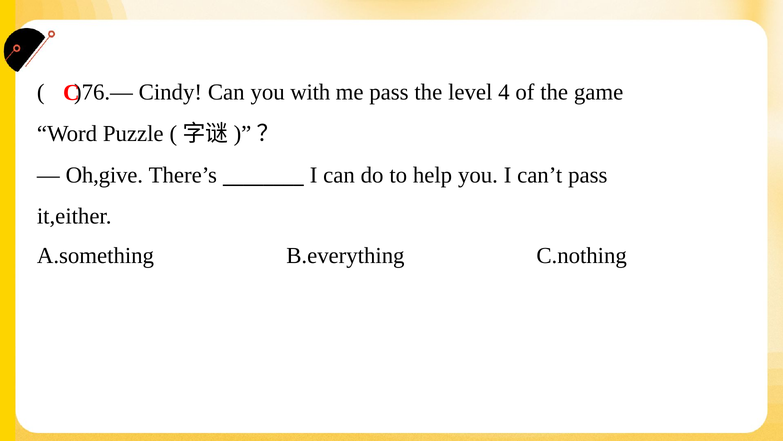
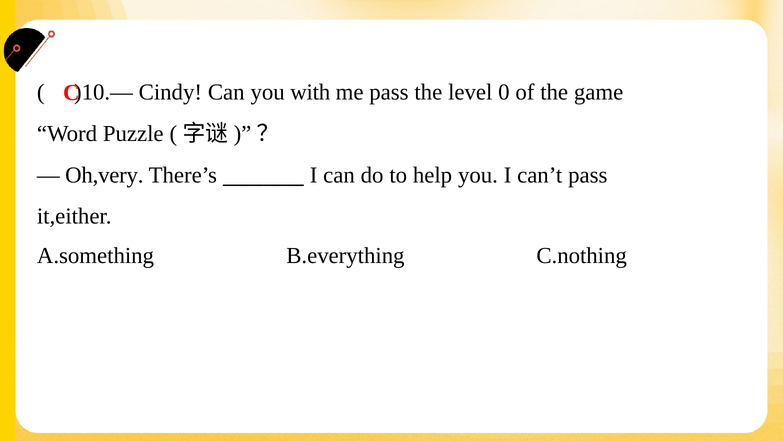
)76.—: )76.— -> )10.—
4: 4 -> 0
Oh,give: Oh,give -> Oh,very
